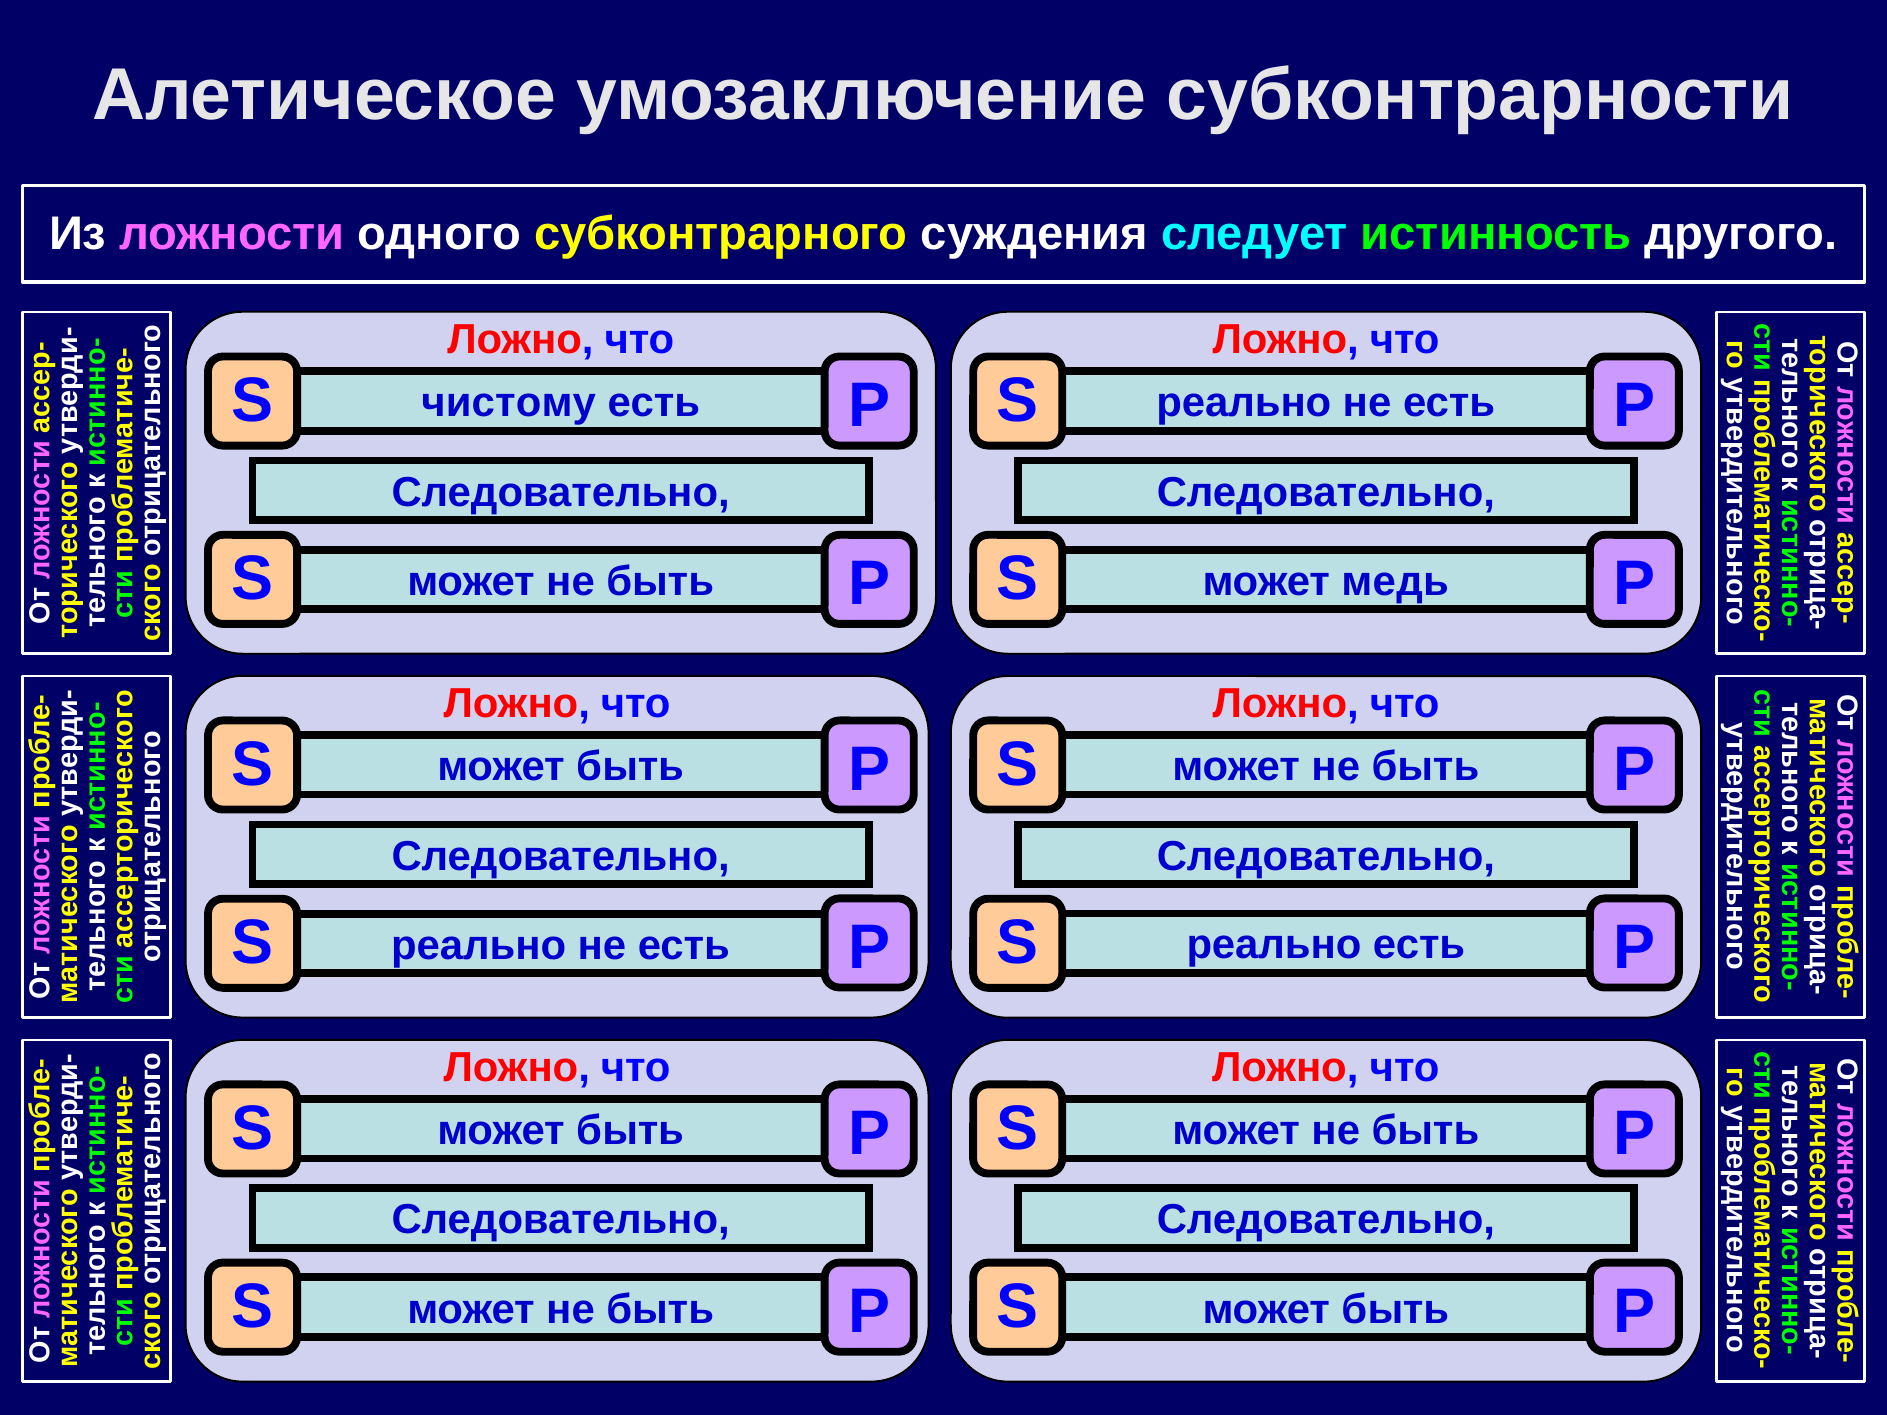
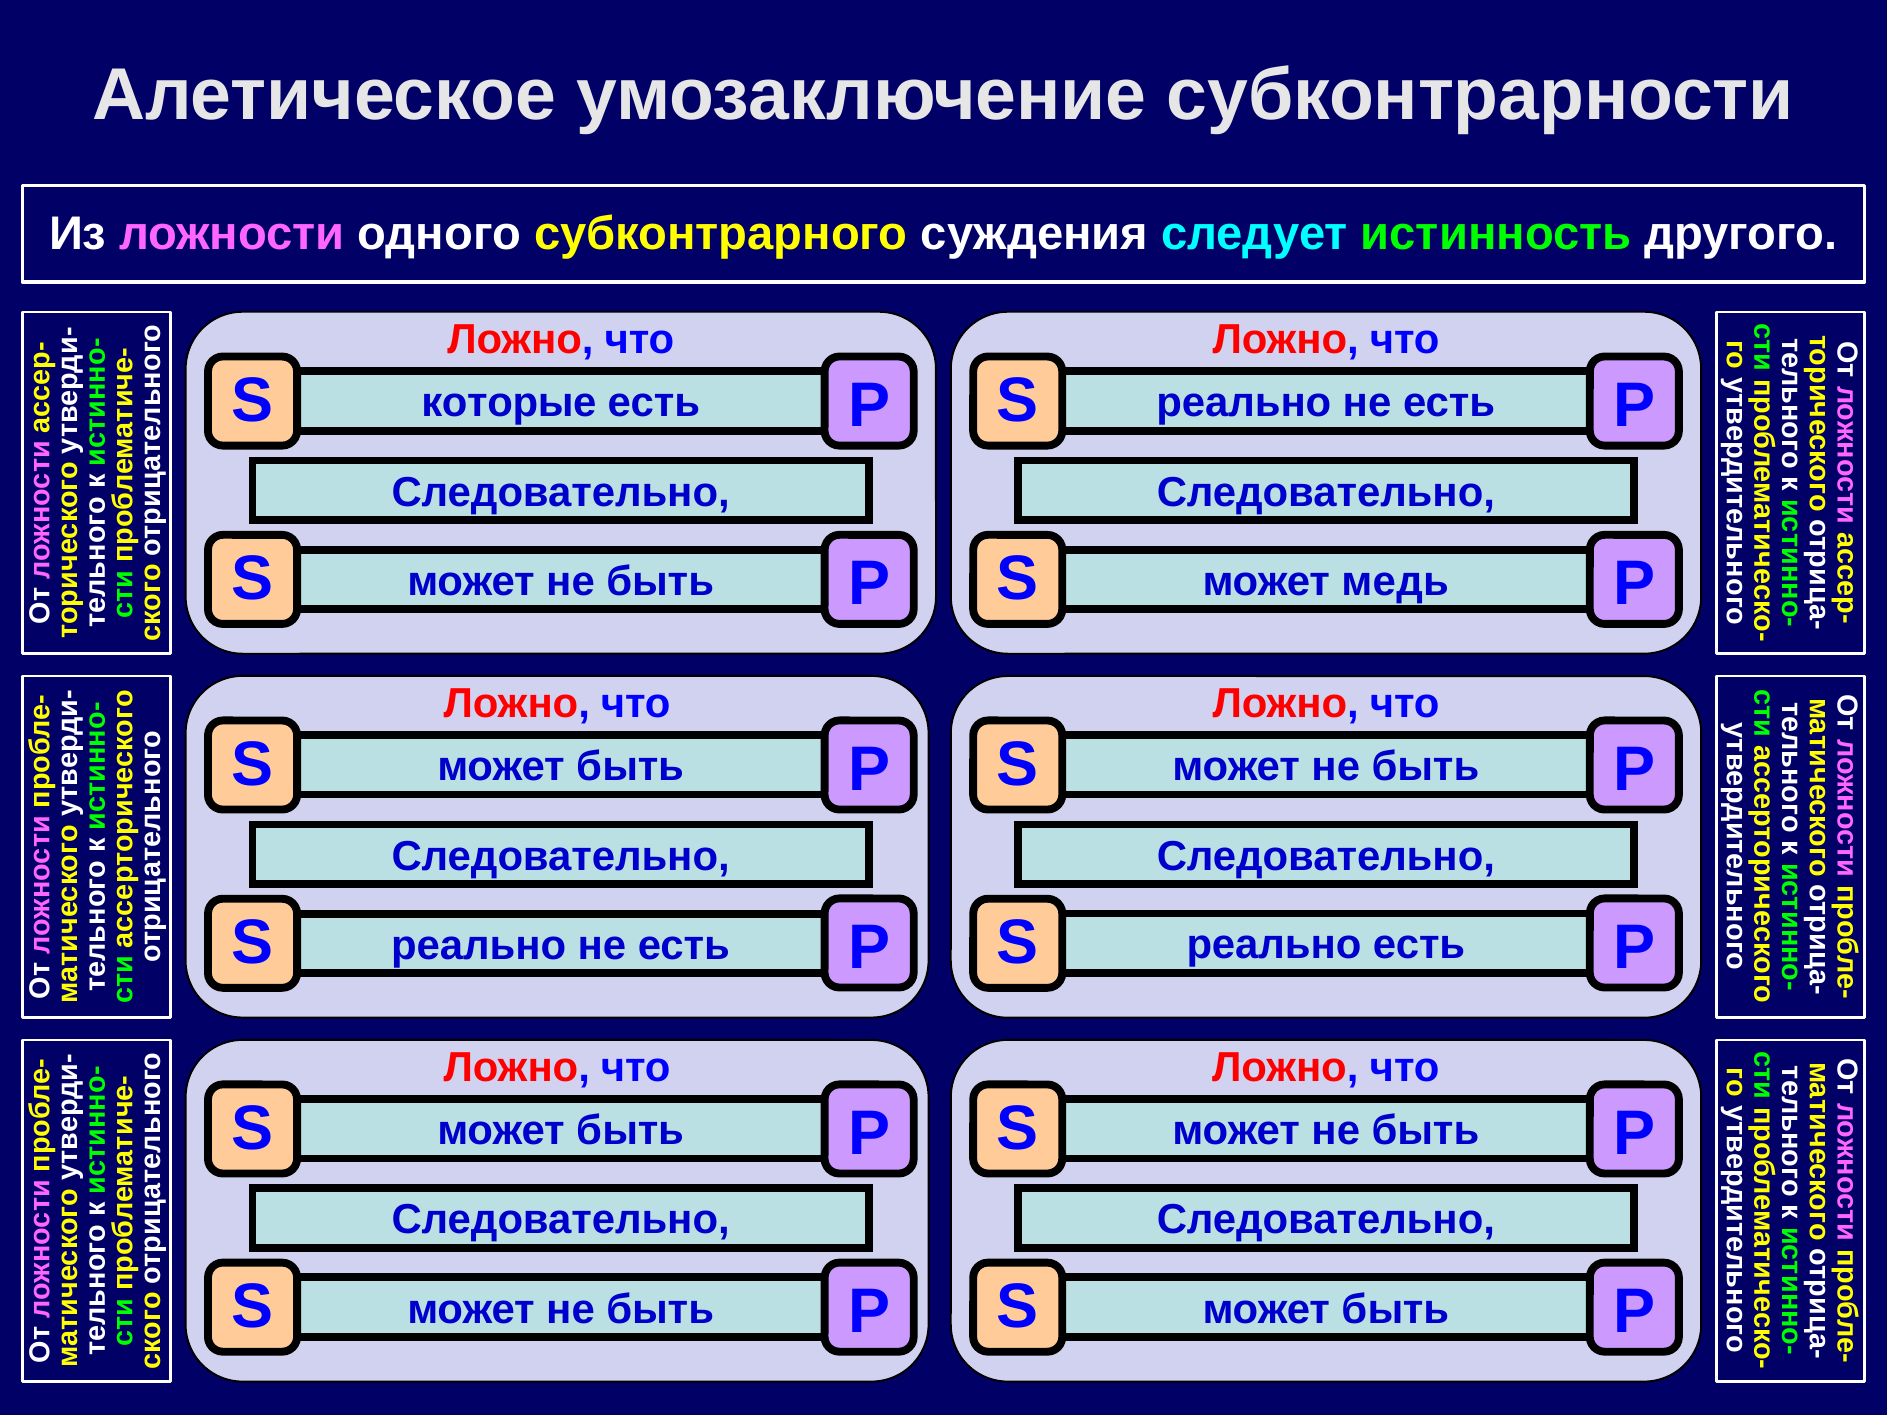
чистому: чистому -> которые
